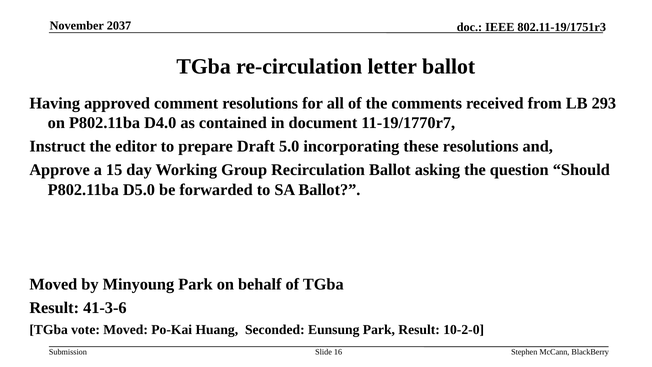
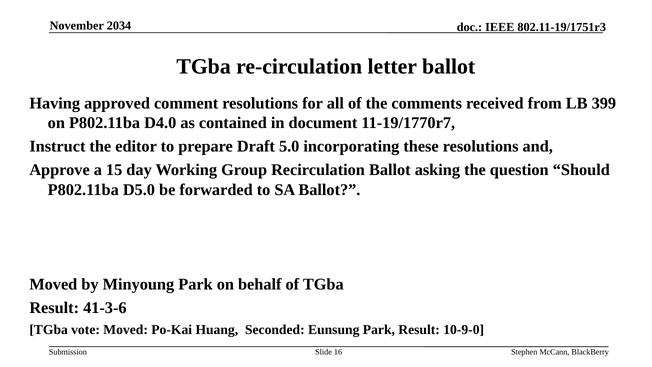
2037: 2037 -> 2034
293: 293 -> 399
10-2-0: 10-2-0 -> 10-9-0
